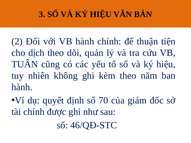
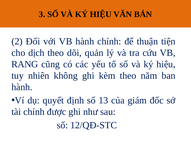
TUÂN: TUÂN -> RANG
70: 70 -> 13
46/QĐ-STC: 46/QĐ-STC -> 12/QĐ-STC
